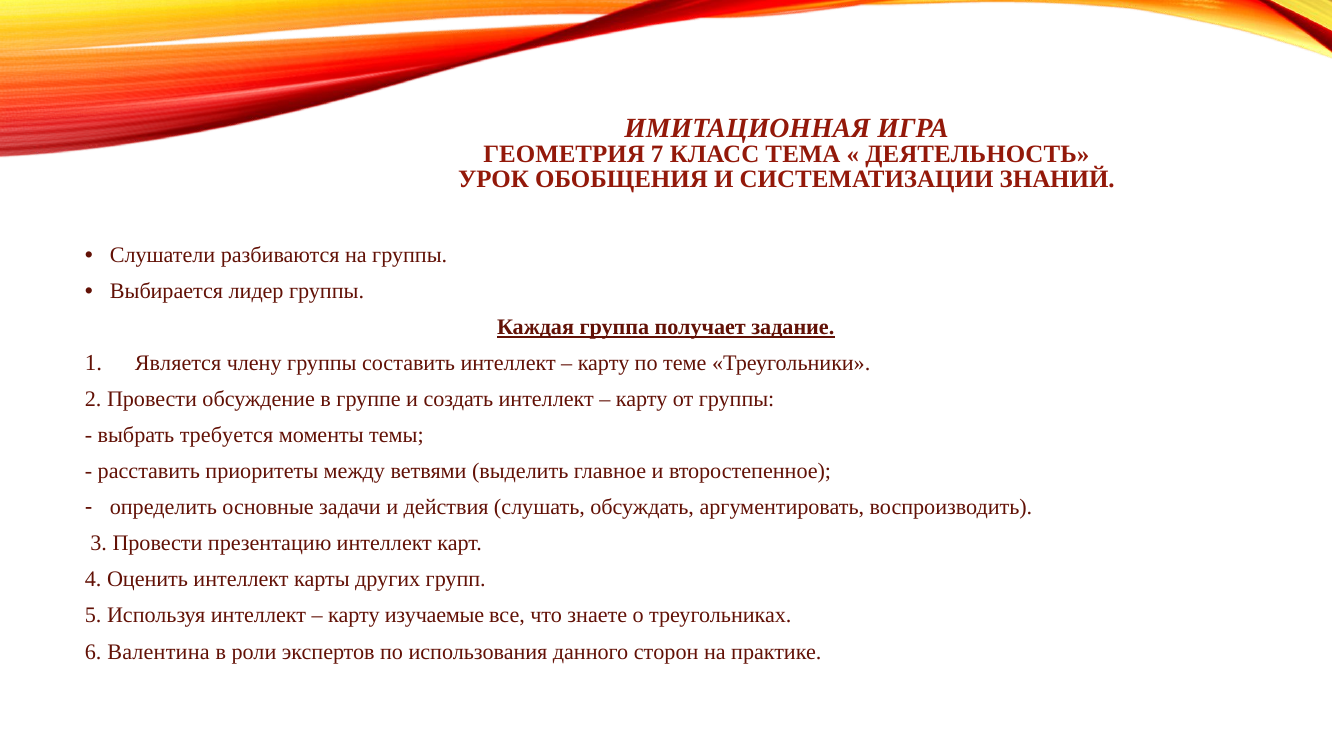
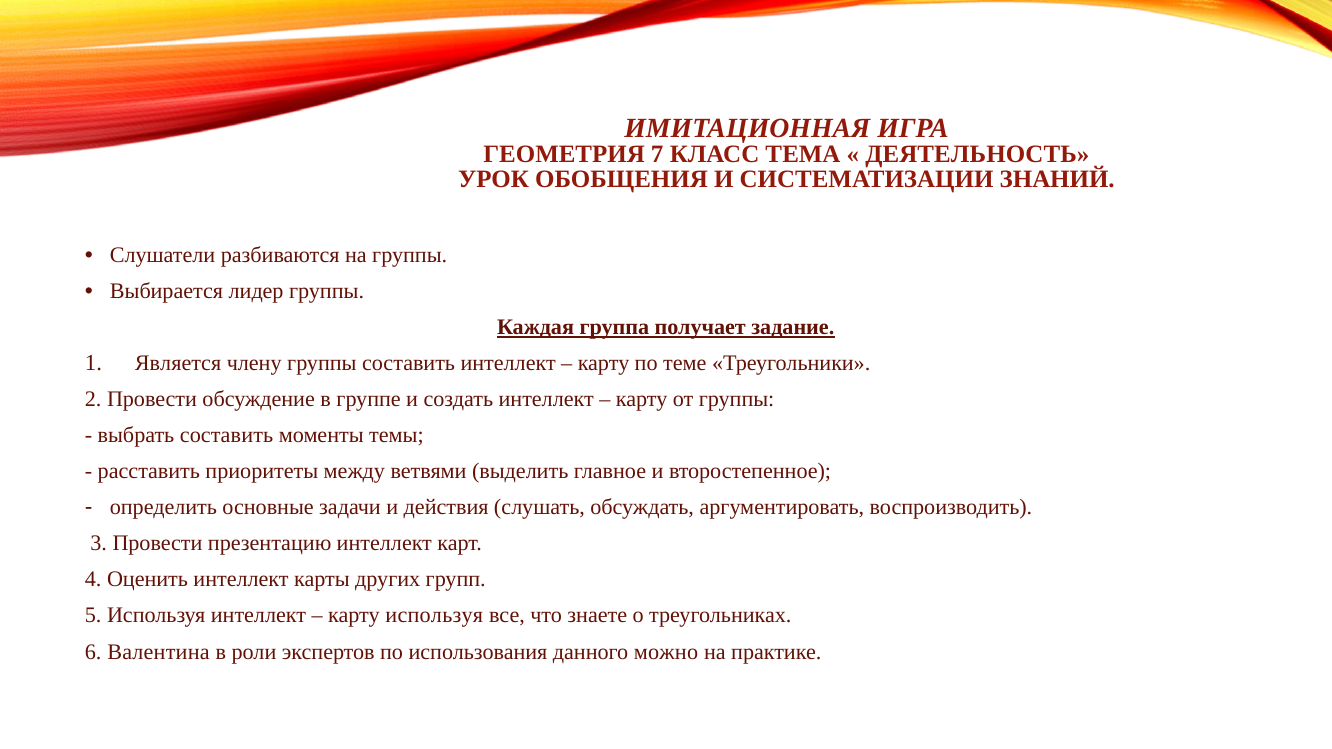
выбрать требуется: требуется -> составить
карту изучаемые: изучаемые -> используя
сторон: сторон -> можно
